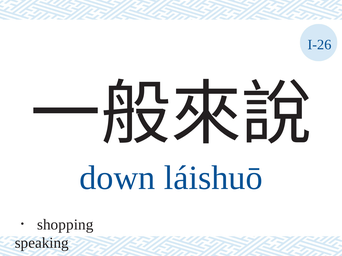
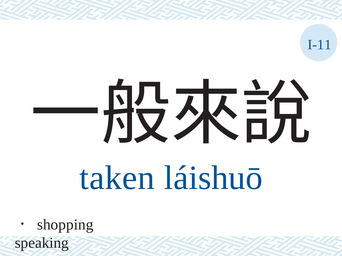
I-26: I-26 -> I-11
down: down -> taken
